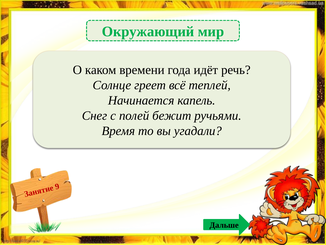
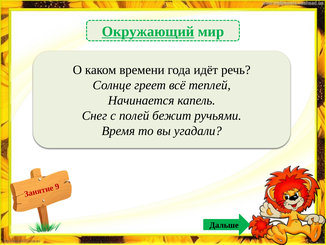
Окружающий underline: none -> present
